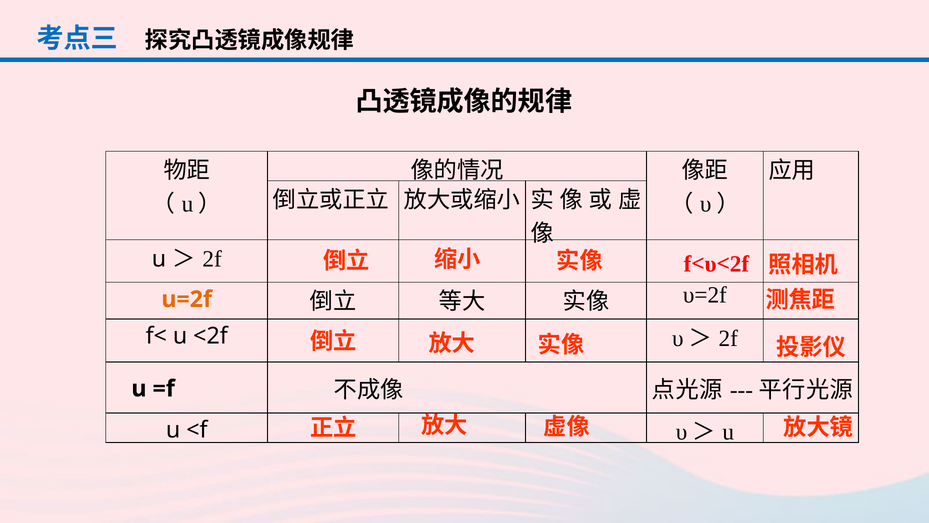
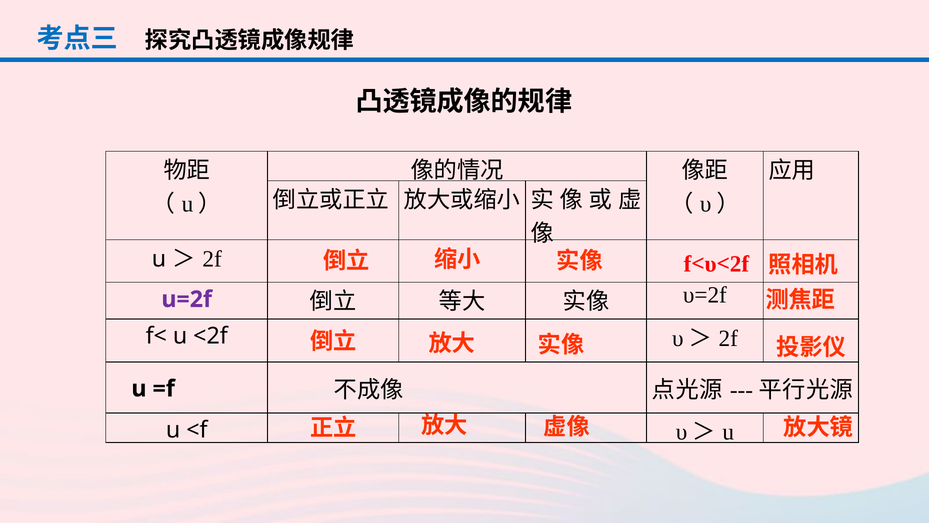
u=2f colour: orange -> purple
